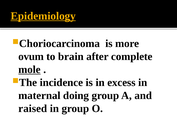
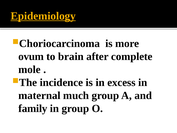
mole underline: present -> none
doing: doing -> much
raised: raised -> family
